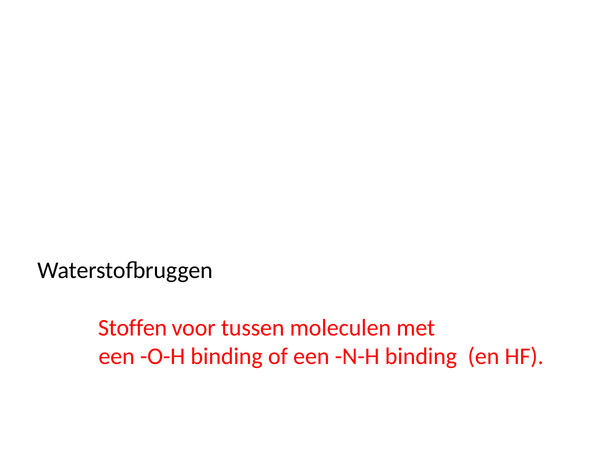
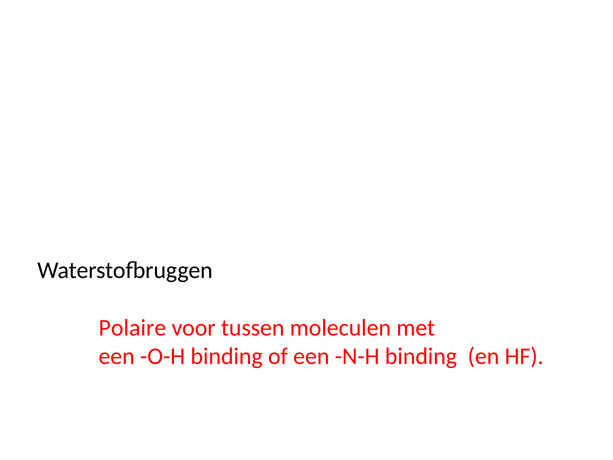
Stoffen: Stoffen -> Polaire
